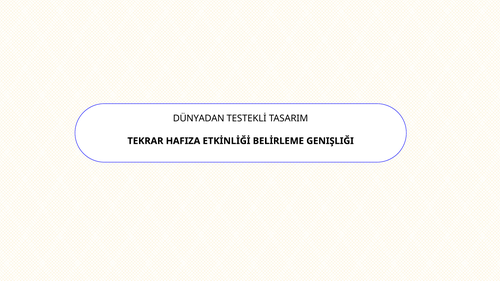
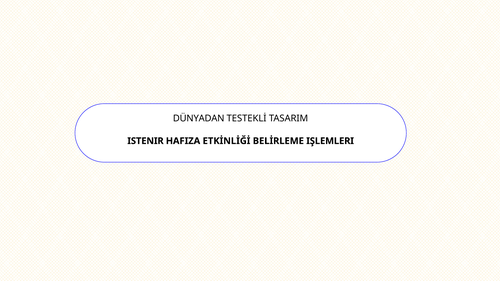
TEKRAR: TEKRAR -> ISTENIR
GENIŞLIĞI: GENIŞLIĞI -> IŞLEMLERI
